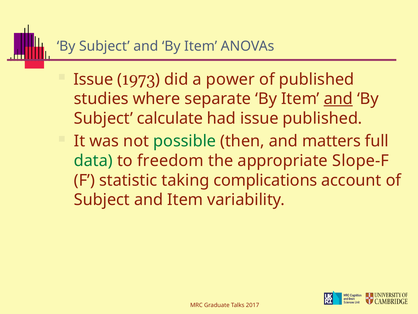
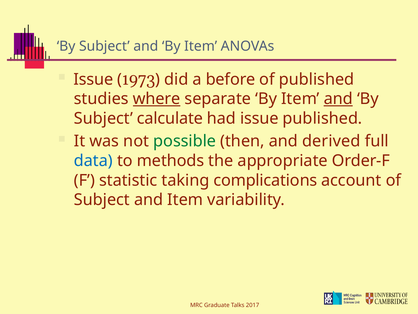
power: power -> before
where underline: none -> present
matters: matters -> derived
data colour: green -> blue
freedom: freedom -> methods
Slope-F: Slope-F -> Order-F
